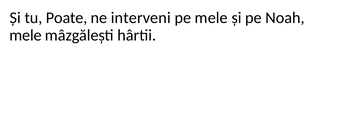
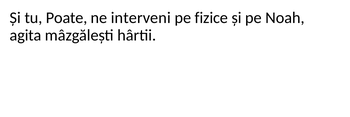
pe mele: mele -> fizice
mele at (26, 35): mele -> agita
